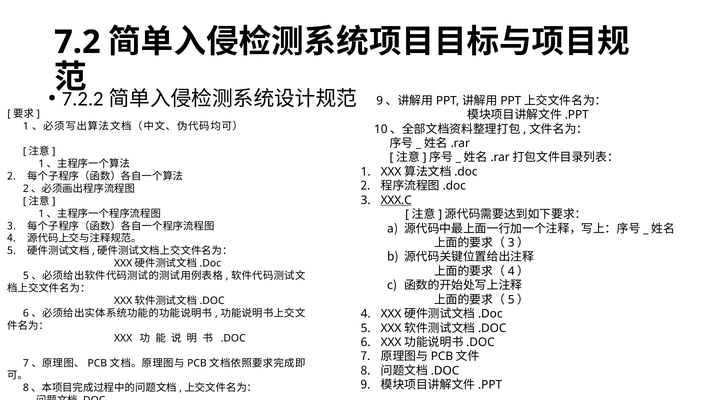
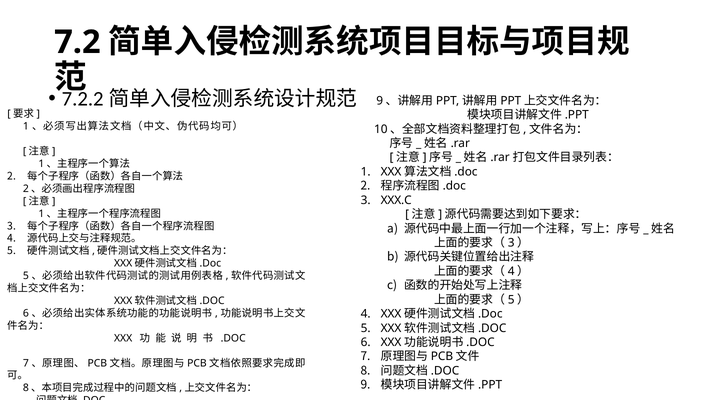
XXX.C underline: present -> none
